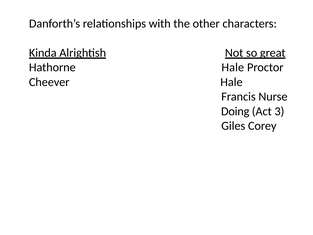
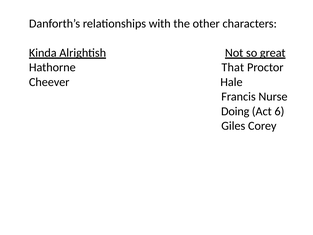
Hathorne Hale: Hale -> That
3: 3 -> 6
